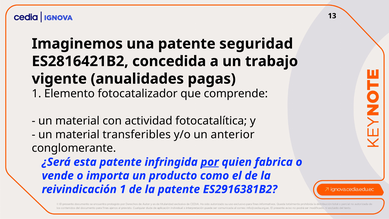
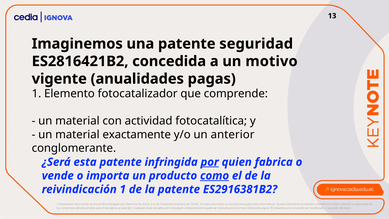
trabajo: trabajo -> motivo
transferibles: transferibles -> exactamente
como underline: none -> present
